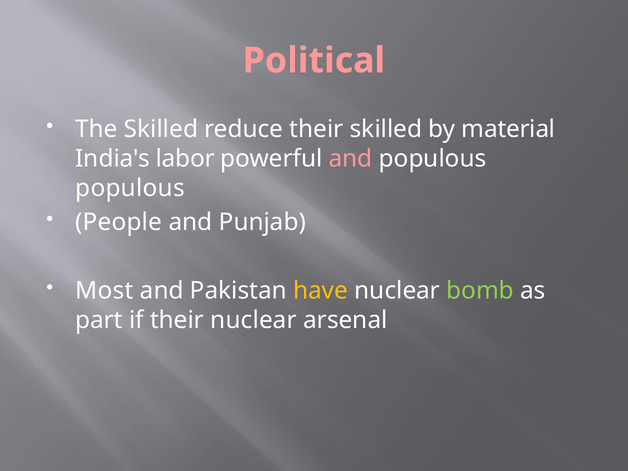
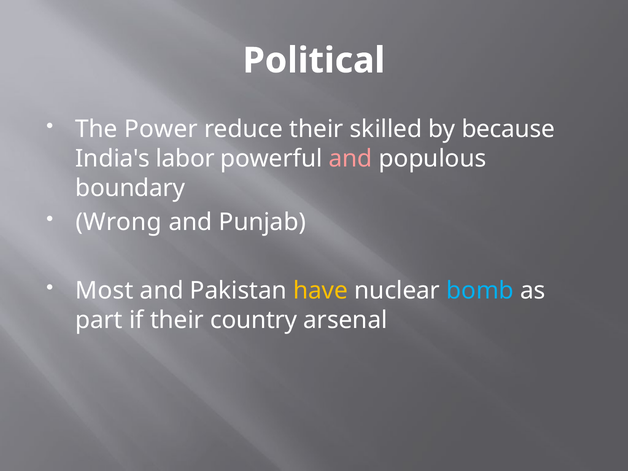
Political colour: pink -> white
The Skilled: Skilled -> Power
material: material -> because
populous at (130, 188): populous -> boundary
People: People -> Wrong
bomb colour: light green -> light blue
their nuclear: nuclear -> country
